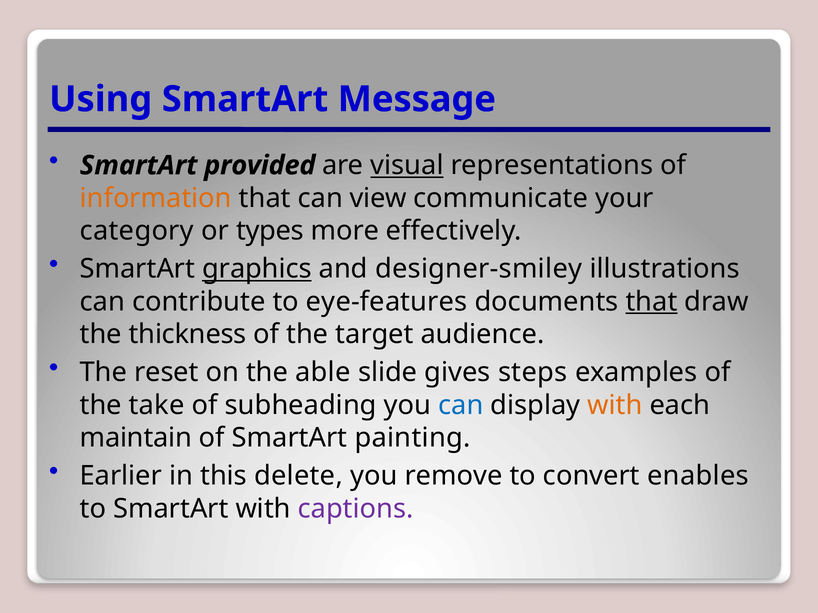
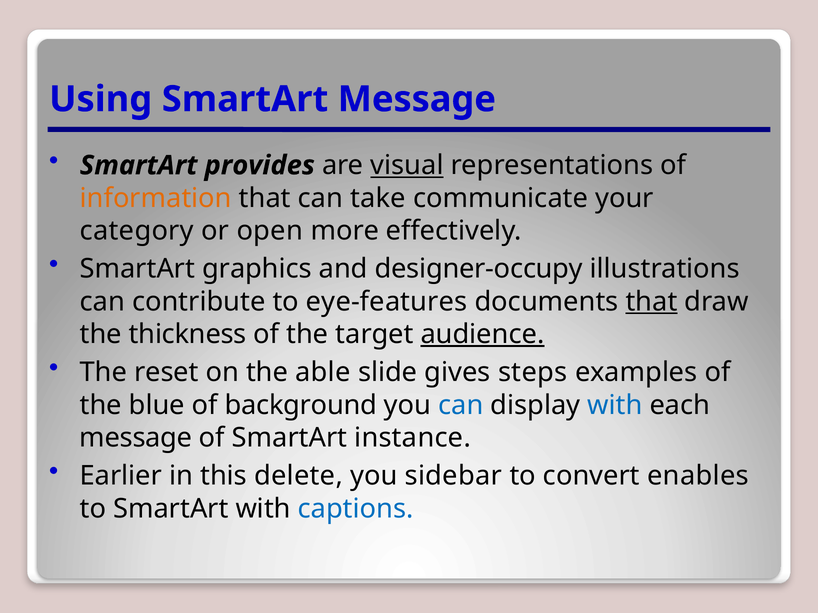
provided: provided -> provides
view: view -> take
types: types -> open
graphics underline: present -> none
designer-smiley: designer-smiley -> designer-occupy
audience underline: none -> present
take: take -> blue
subheading: subheading -> background
with at (615, 405) colour: orange -> blue
maintain at (136, 438): maintain -> message
painting: painting -> instance
remove: remove -> sidebar
captions colour: purple -> blue
